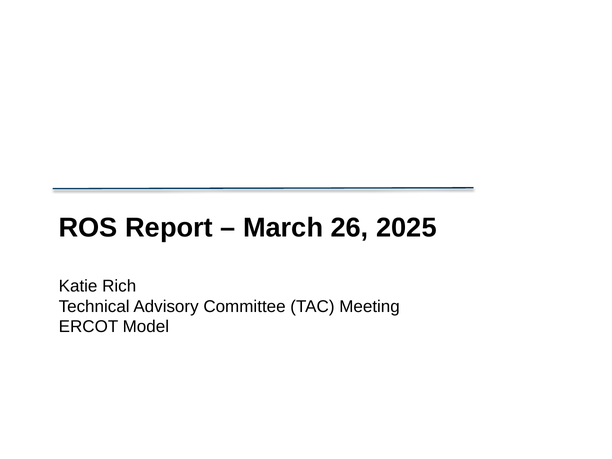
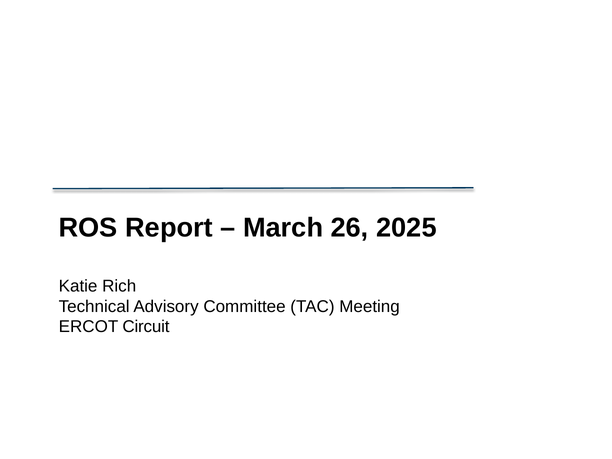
Model: Model -> Circuit
